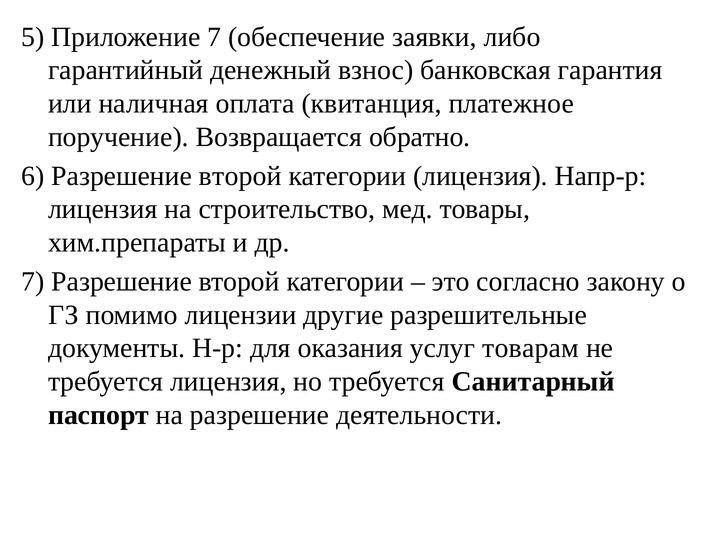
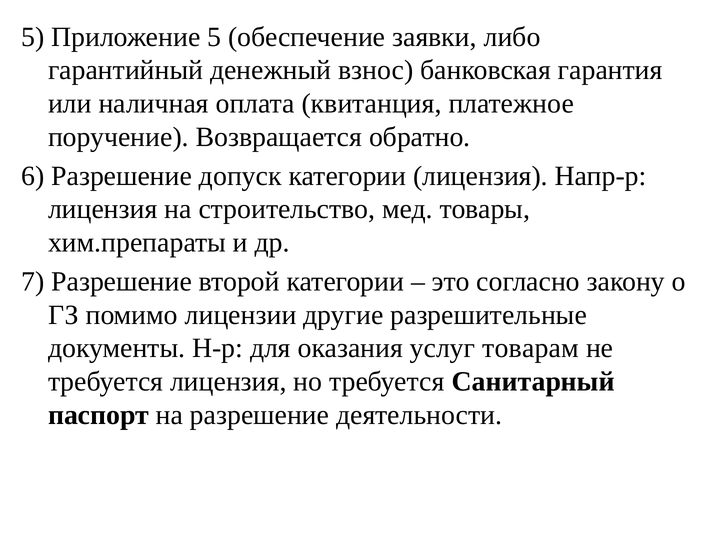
Приложение 7: 7 -> 5
6 Разрешение второй: второй -> допуск
